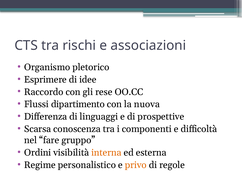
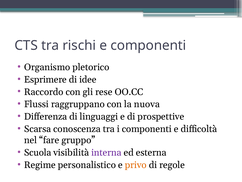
e associazioni: associazioni -> componenti
dipartimento: dipartimento -> raggruppano
Ordini: Ordini -> Scuola
interna colour: orange -> purple
